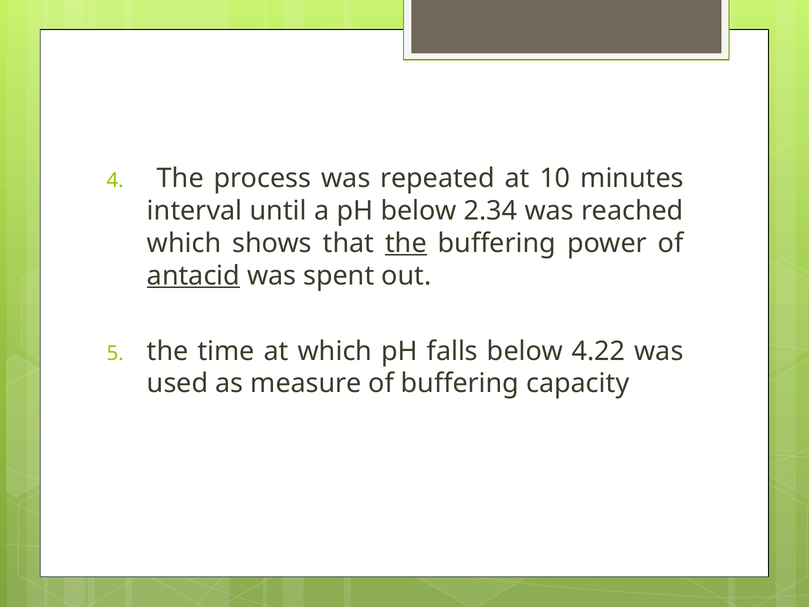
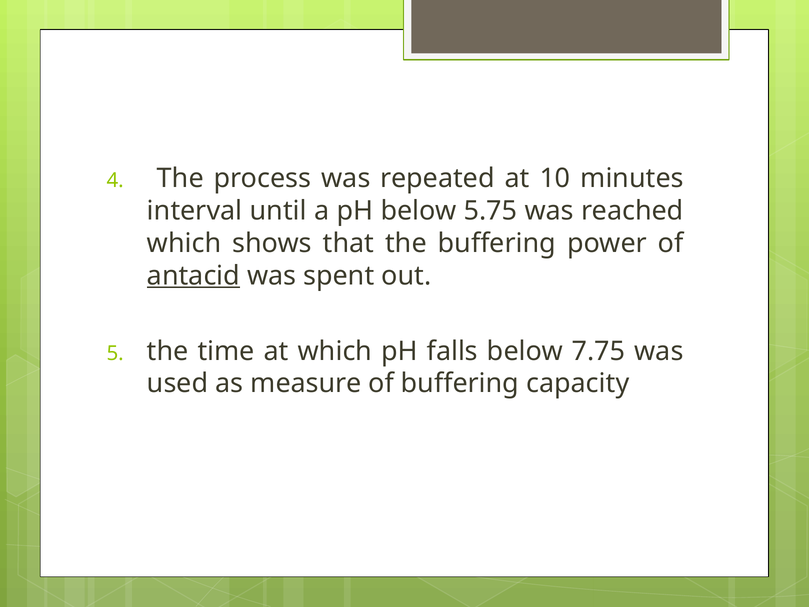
2.34: 2.34 -> 5.75
the at (406, 243) underline: present -> none
4.22: 4.22 -> 7.75
